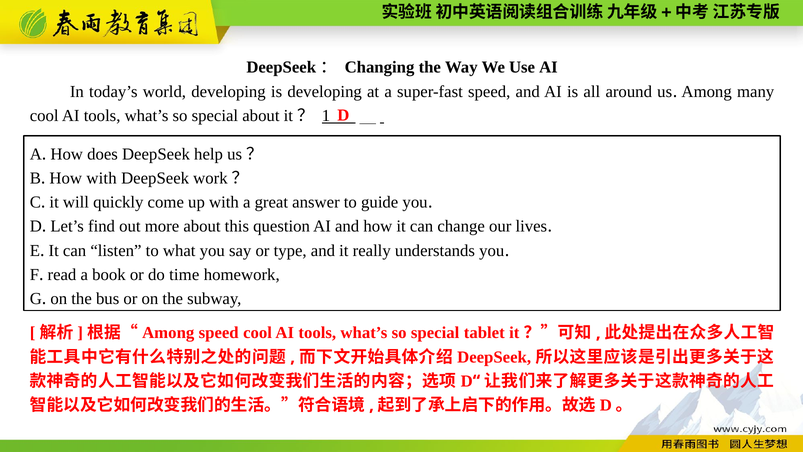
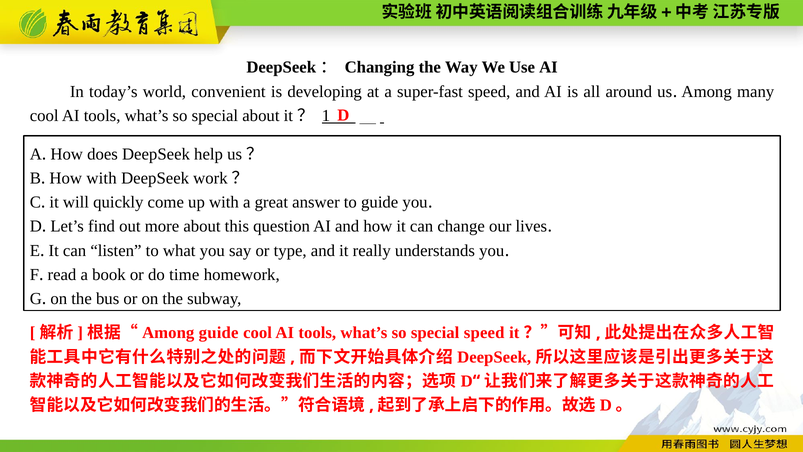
world developing: developing -> convenient
Among speed: speed -> guide
special tablet: tablet -> speed
